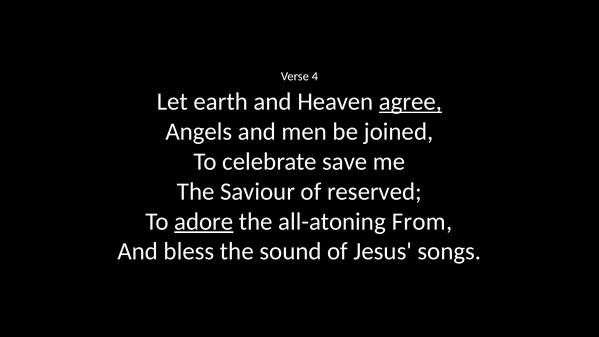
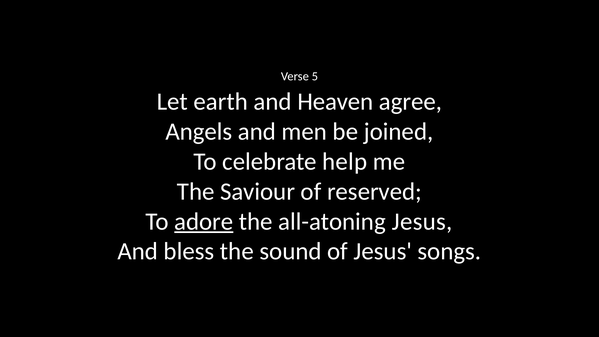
4: 4 -> 5
agree underline: present -> none
save: save -> help
all-atoning From: From -> Jesus
